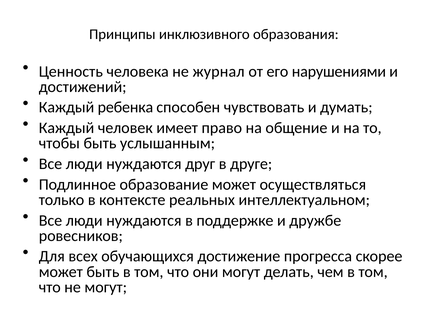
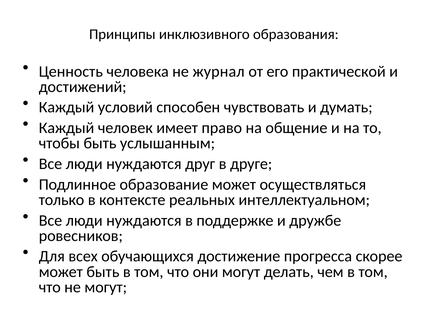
нарушениями: нарушениями -> практической
ребенка: ребенка -> условий
